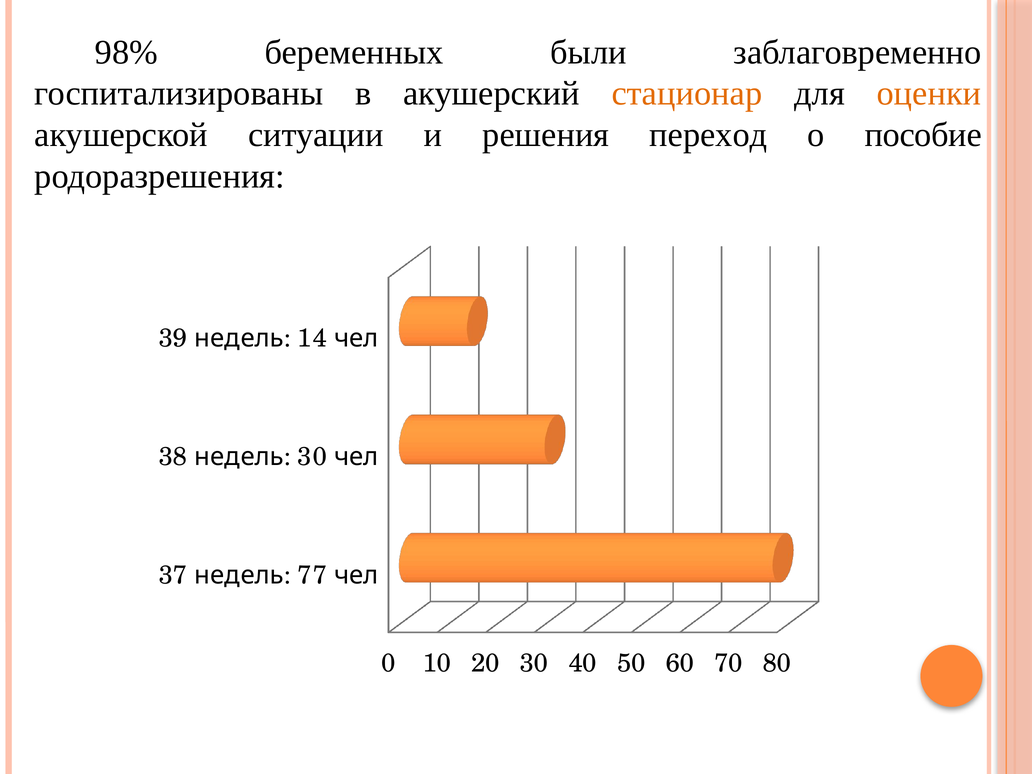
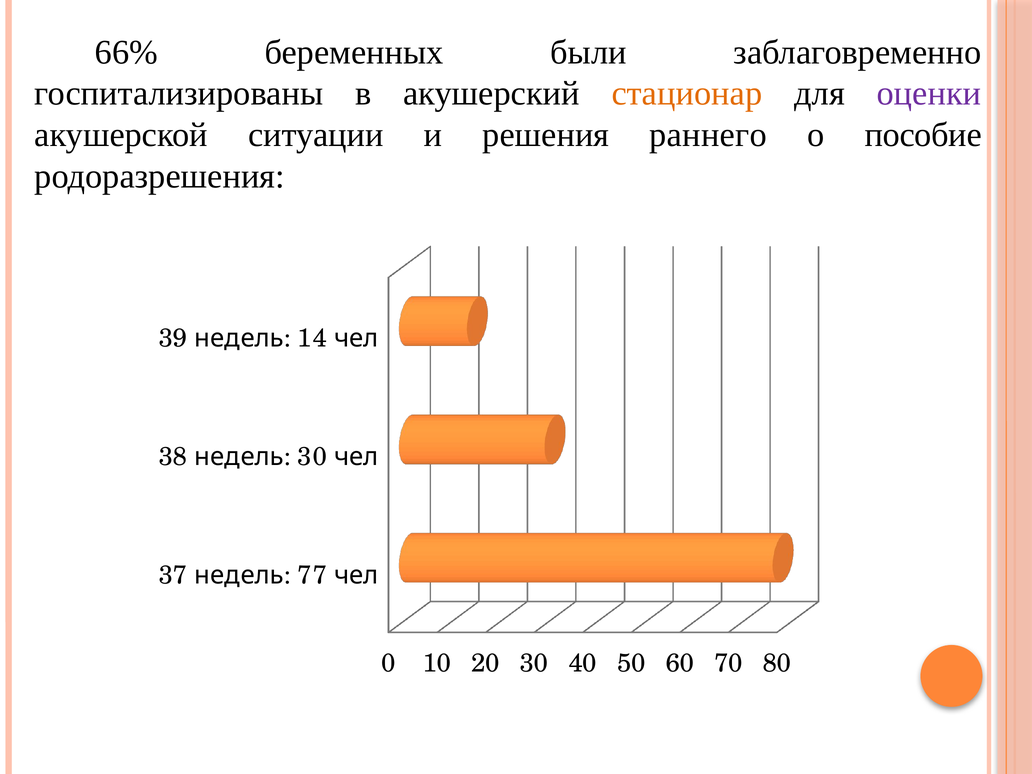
98%: 98% -> 66%
оценки colour: orange -> purple
переход: переход -> раннего
